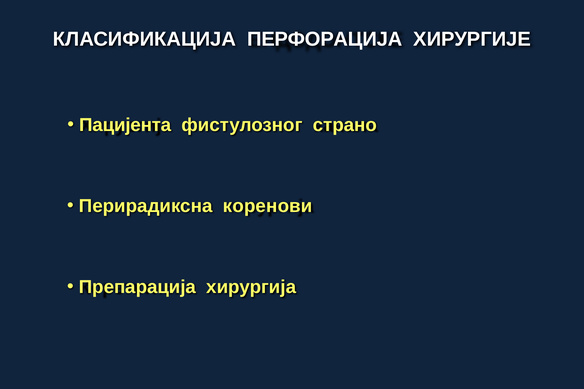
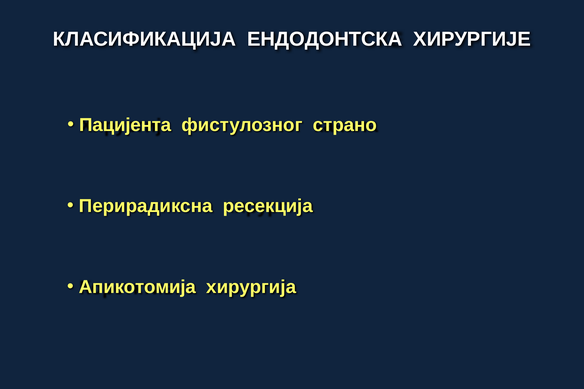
ПЕРФОРАЦИЈА: ПЕРФОРАЦИЈА -> ЕНДОДОНТСКA
коренови: коренови -> ресекција
Препарација: Препарација -> Апикотомија
